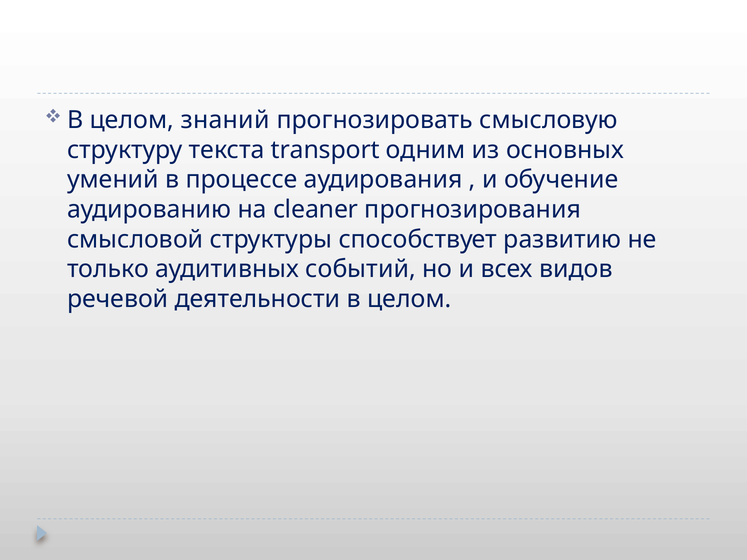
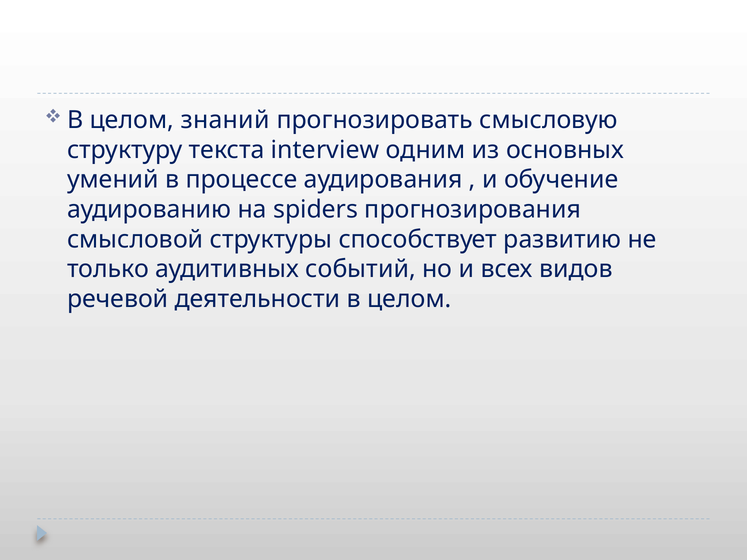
transport: transport -> interview
cleaner: cleaner -> spiders
